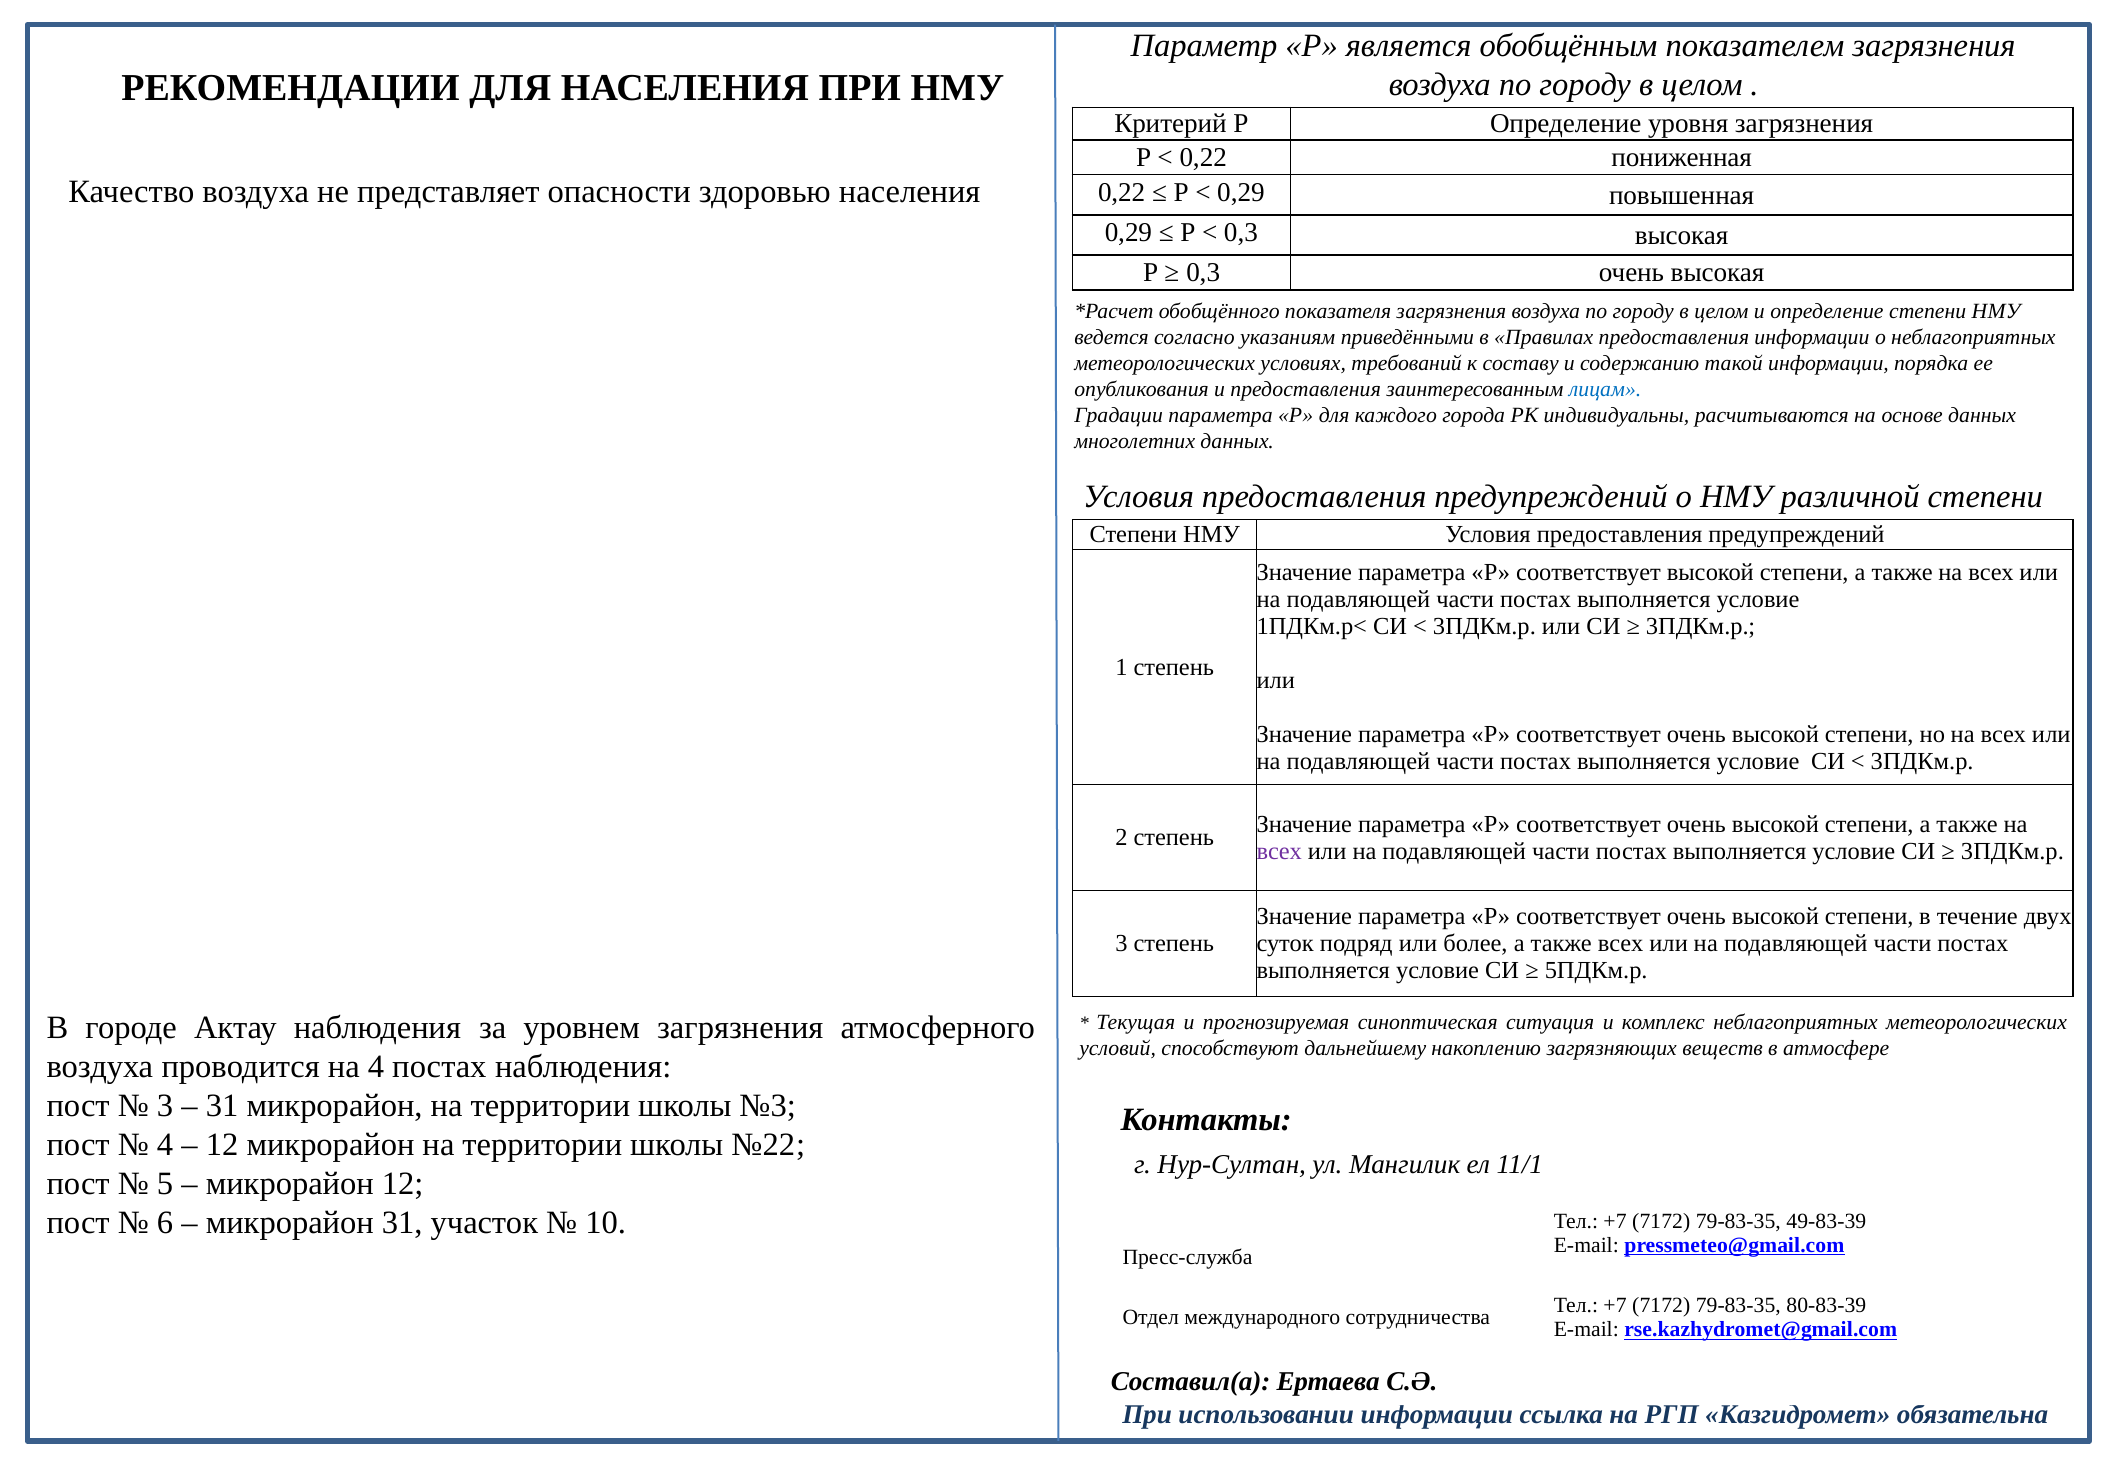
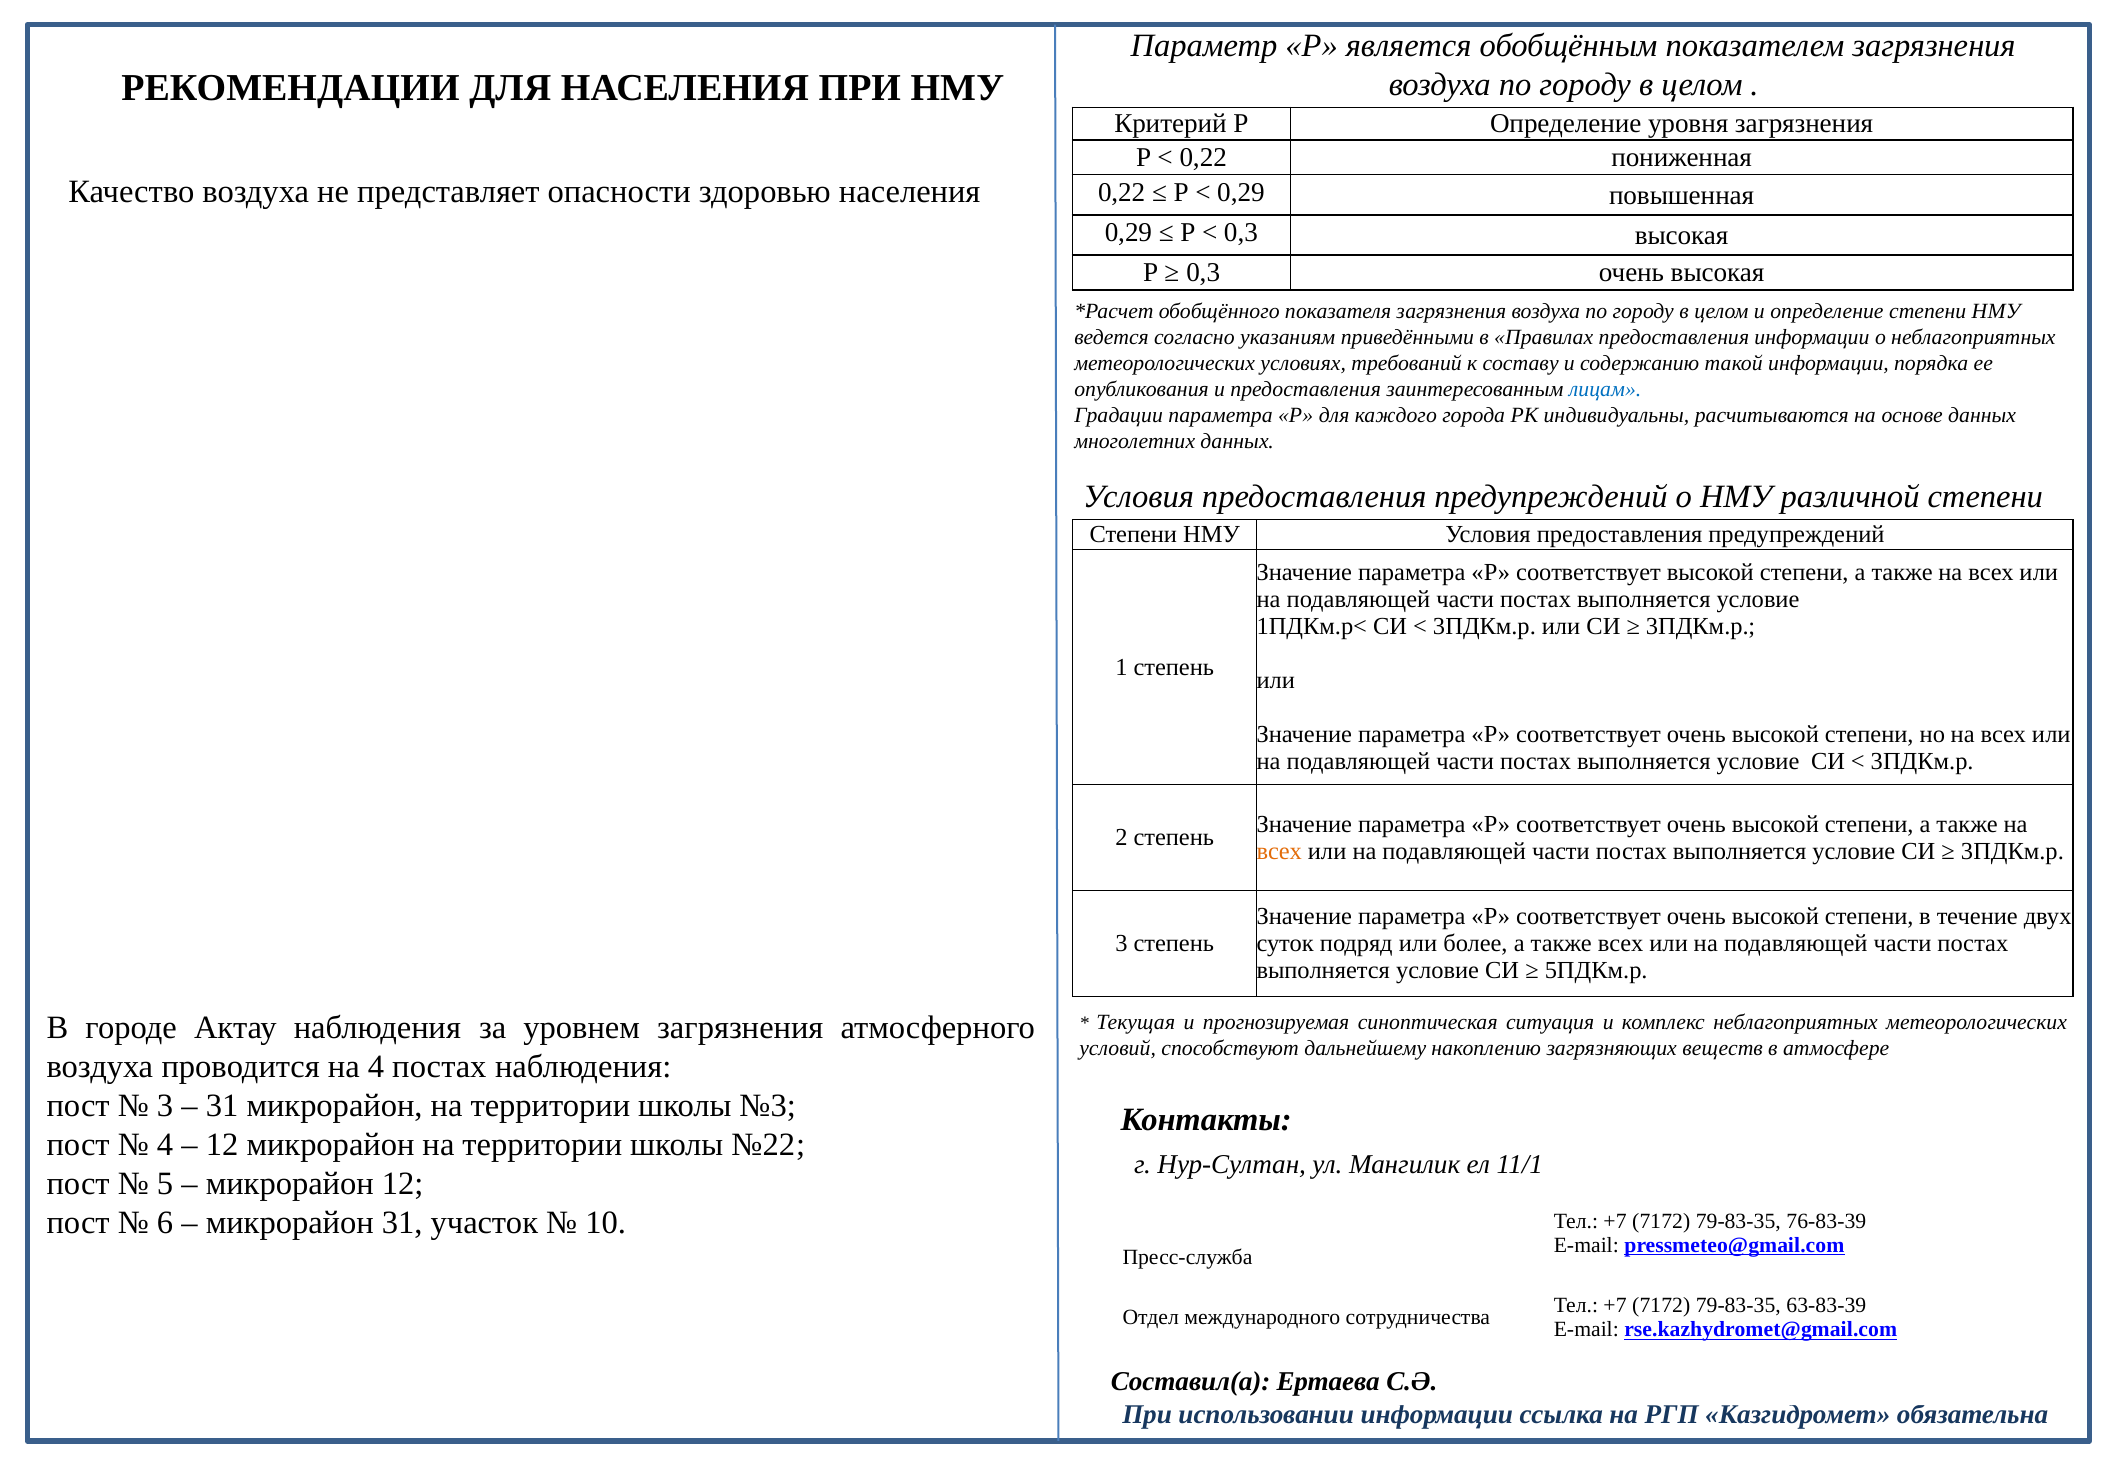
всех at (1279, 851) colour: purple -> orange
49-83-39: 49-83-39 -> 76-83-39
80-83-39: 80-83-39 -> 63-83-39
